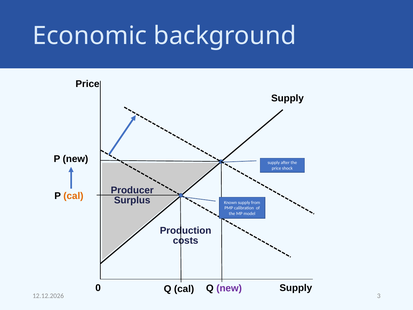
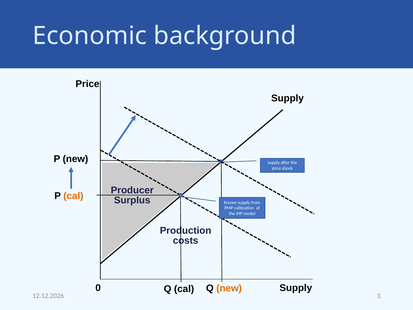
new at (229, 288) colour: purple -> orange
